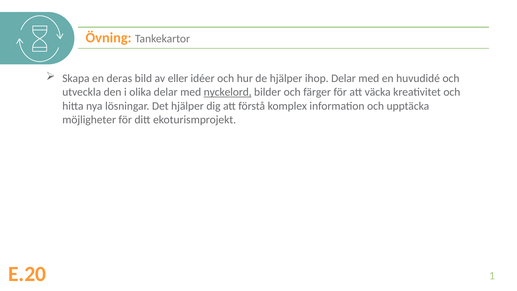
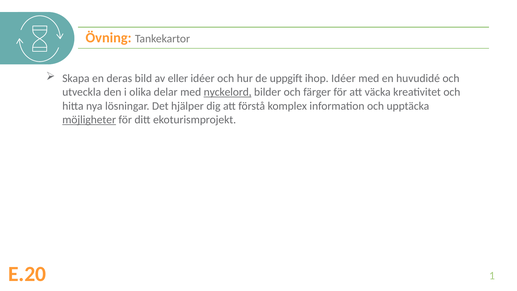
de hjälper: hjälper -> uppgift
ihop Delar: Delar -> Idéer
möjligheter underline: none -> present
